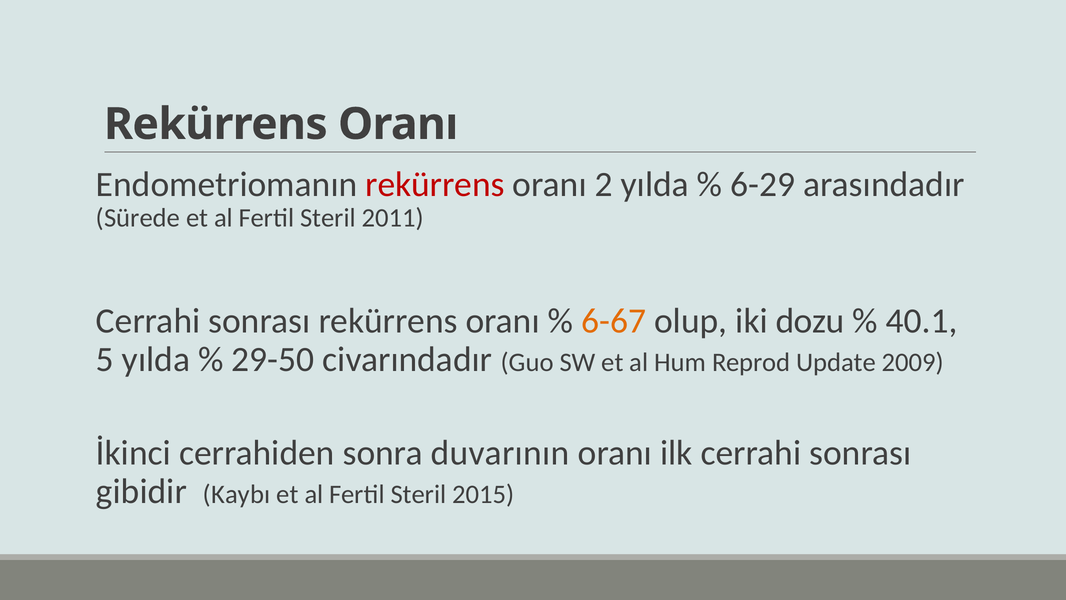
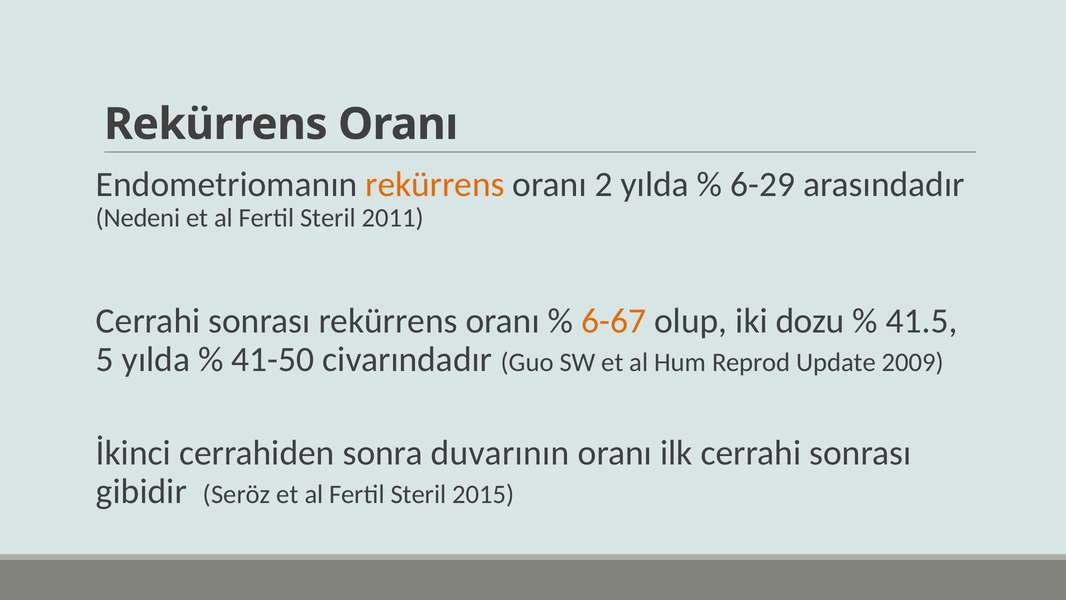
rekürrens at (435, 184) colour: red -> orange
Sürede: Sürede -> Nedeni
40.1: 40.1 -> 41.5
29-50: 29-50 -> 41-50
Kaybı: Kaybı -> Seröz
